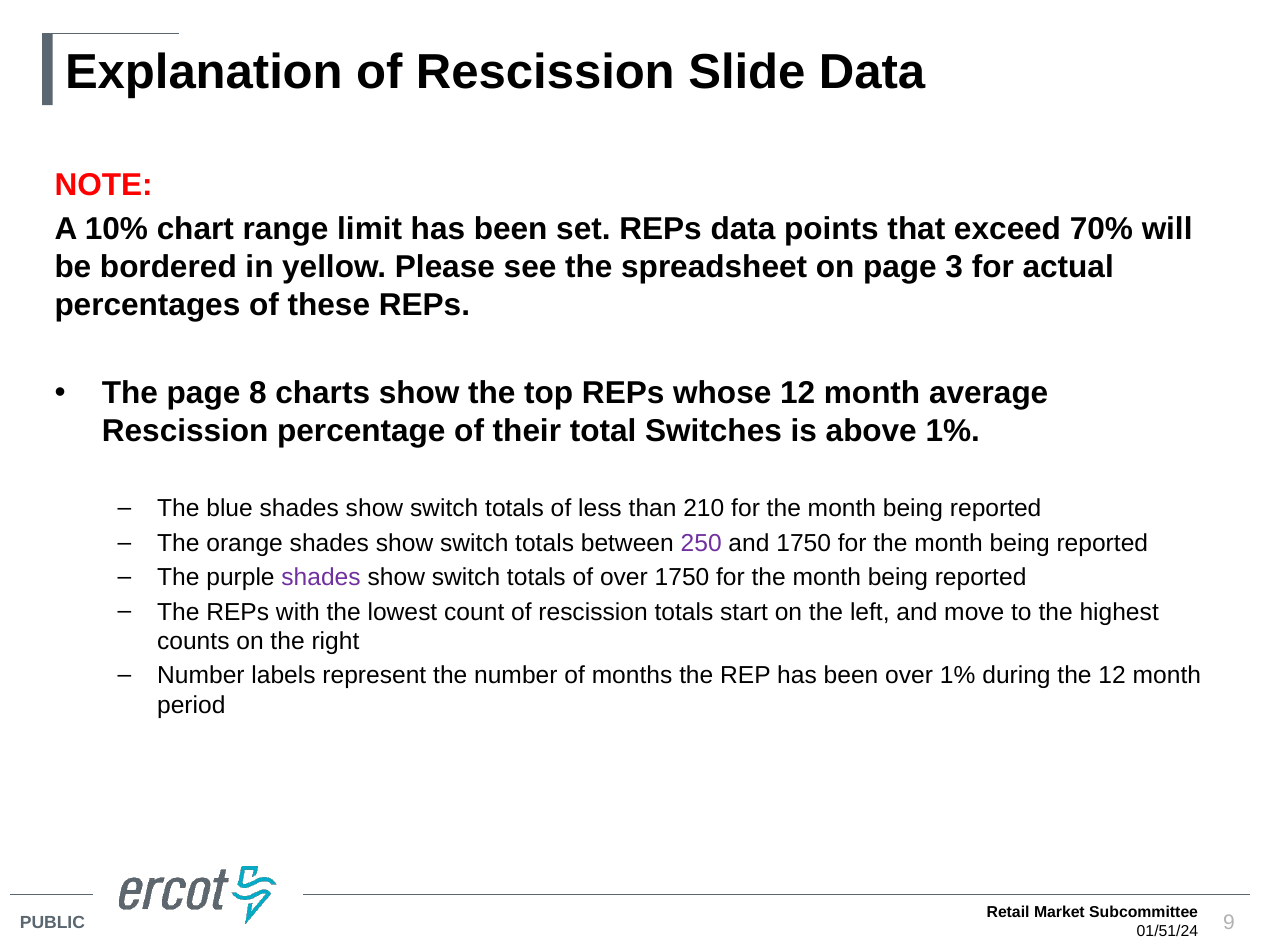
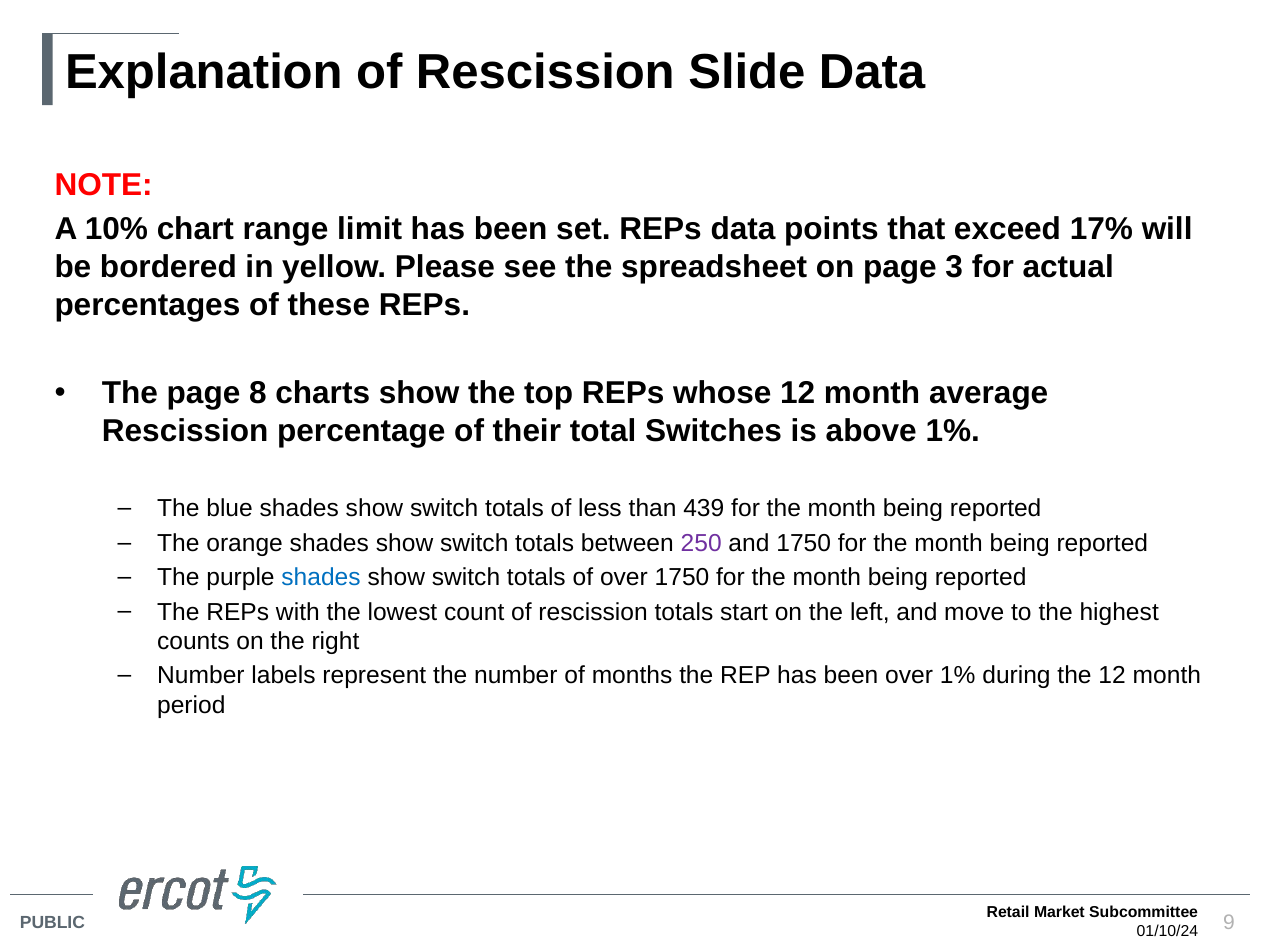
70%: 70% -> 17%
210: 210 -> 439
shades at (321, 578) colour: purple -> blue
01/51/24: 01/51/24 -> 01/10/24
